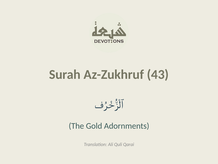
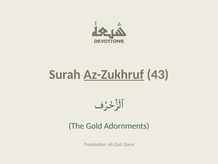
Az-Zukhruf underline: none -> present
